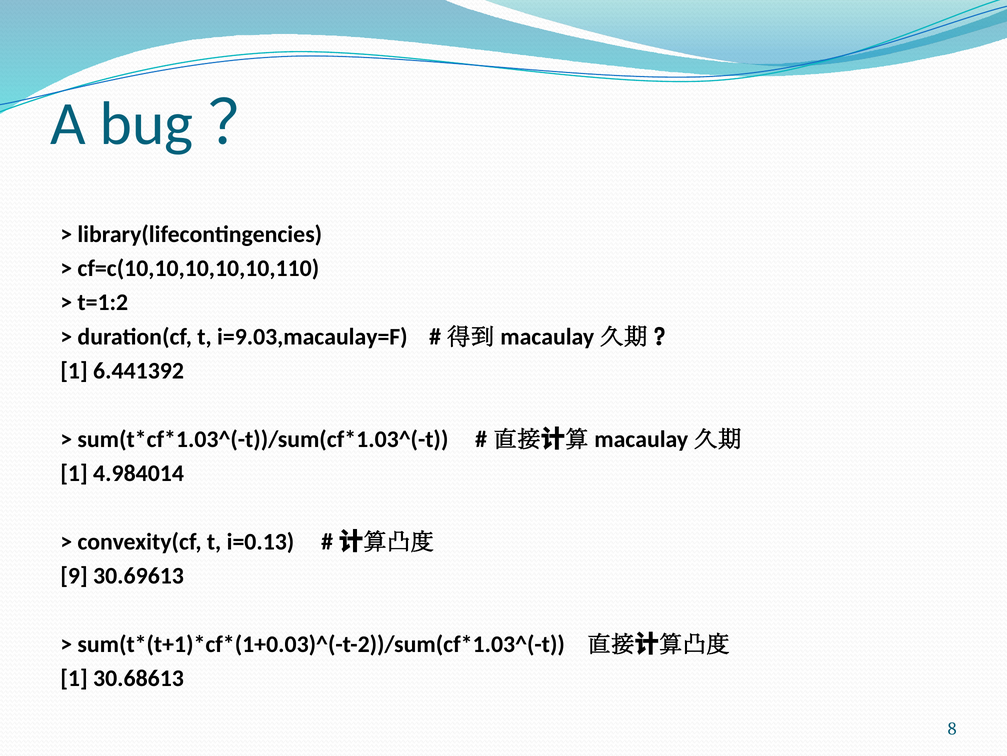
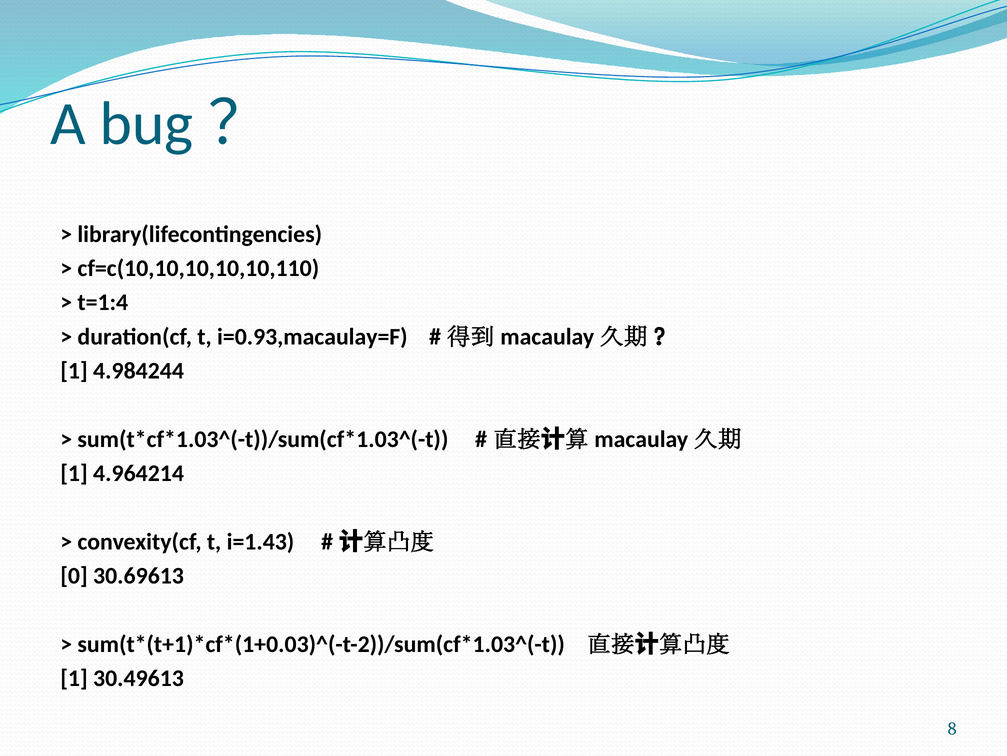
t=1:2: t=1:2 -> t=1:4
i=9.03,macaulay=F: i=9.03,macaulay=F -> i=0.93,macaulay=F
6.441392: 6.441392 -> 4.984244
4.984014: 4.984014 -> 4.964214
i=0.13: i=0.13 -> i=1.43
9: 9 -> 0
30.68613: 30.68613 -> 30.49613
